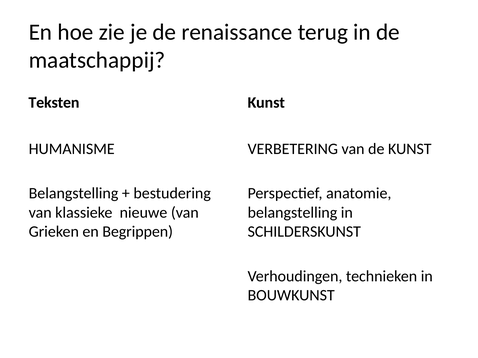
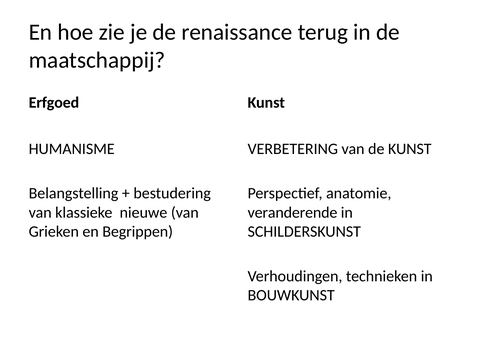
Teksten: Teksten -> Erfgoed
belangstelling at (292, 213): belangstelling -> veranderende
